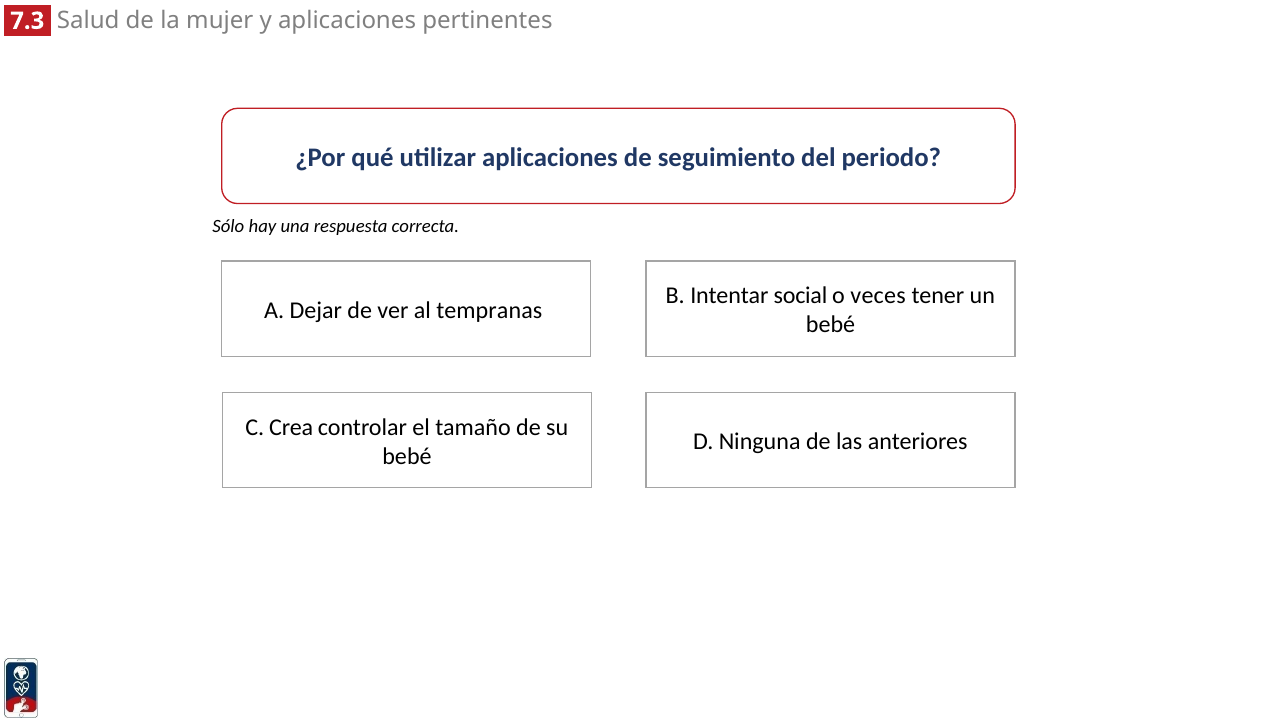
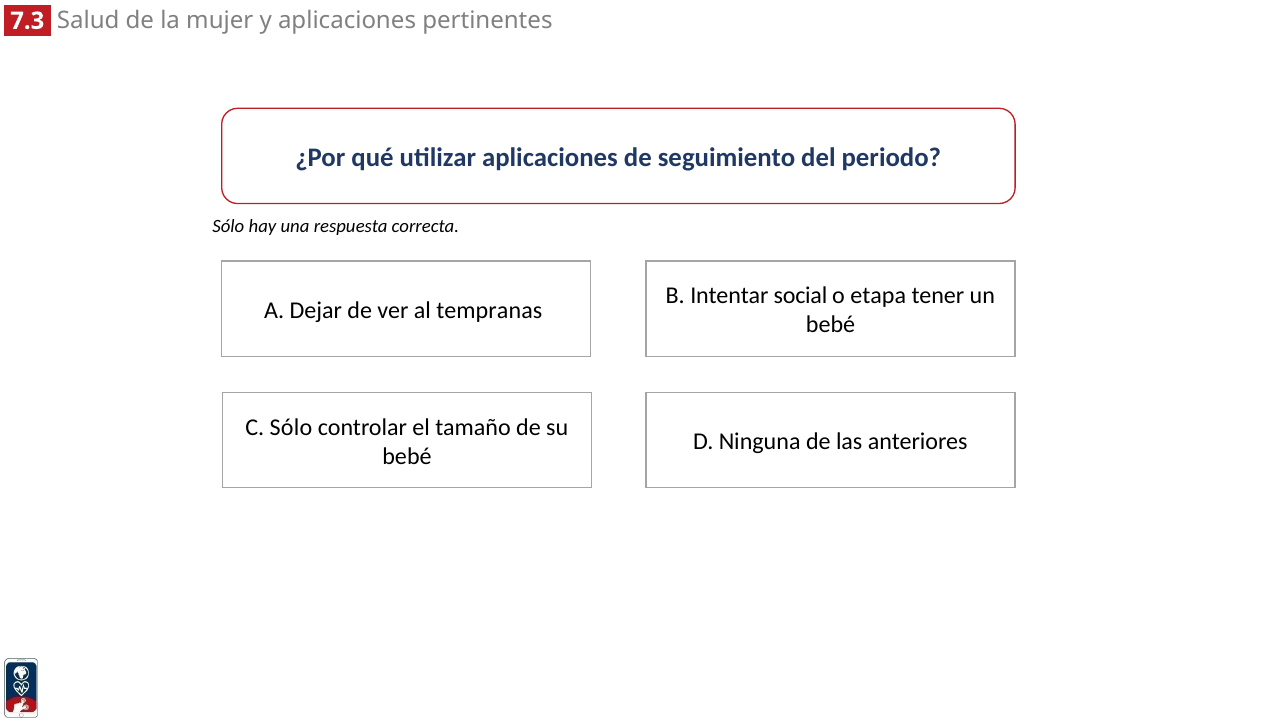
veces: veces -> etapa
C Crea: Crea -> Sólo
